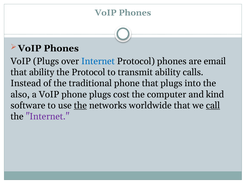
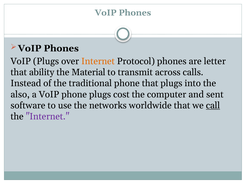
Internet at (98, 61) colour: blue -> orange
email: email -> letter
the Protocol: Protocol -> Material
transmit ability: ability -> across
kind: kind -> sent
the at (80, 106) underline: present -> none
